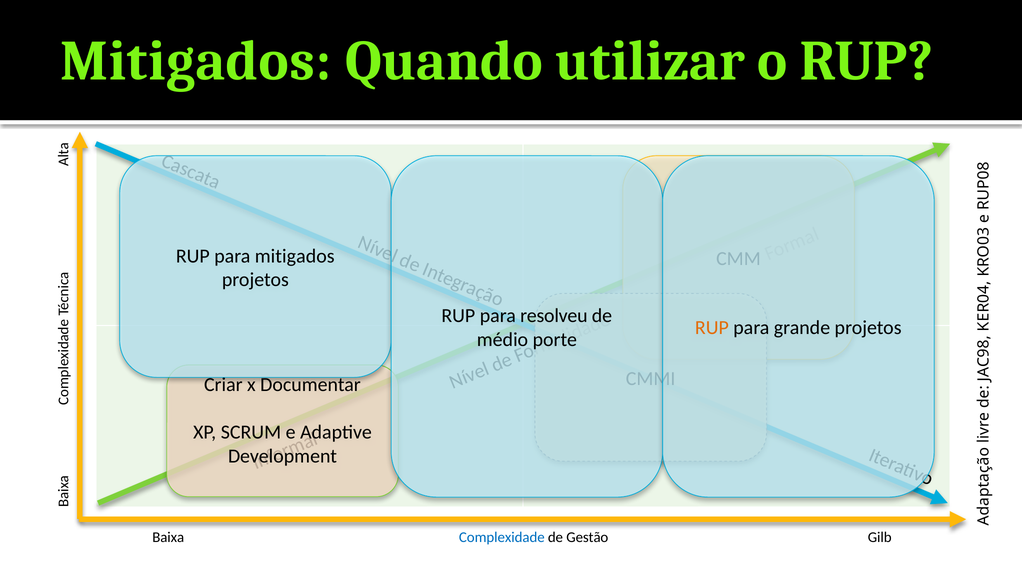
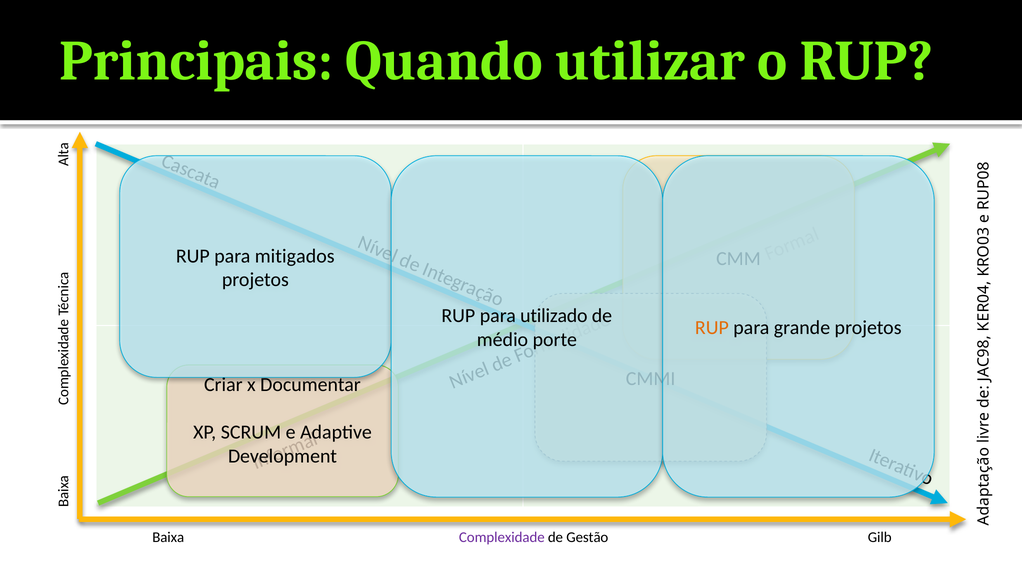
Mitigados at (196, 61): Mitigados -> Principais
resolveu: resolveu -> utilizado
Complexidade colour: blue -> purple
